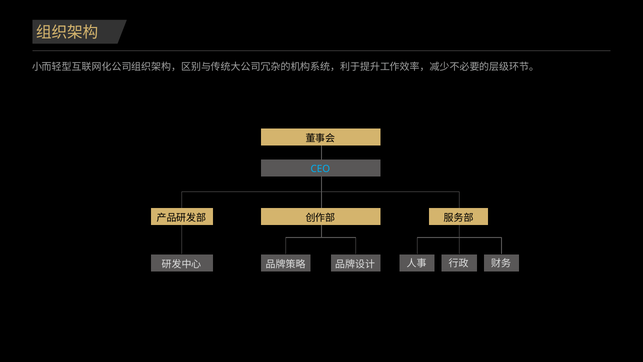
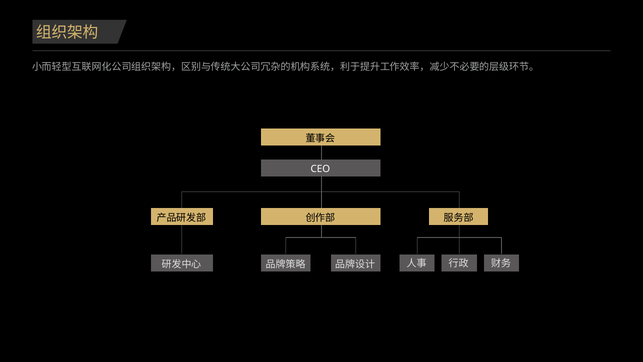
CEO colour: light blue -> white
